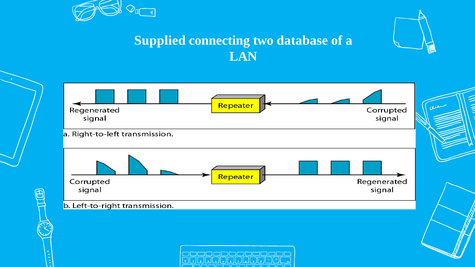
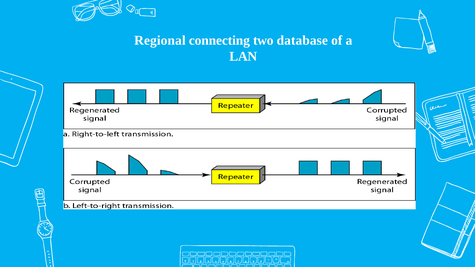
Supplied: Supplied -> Regional
